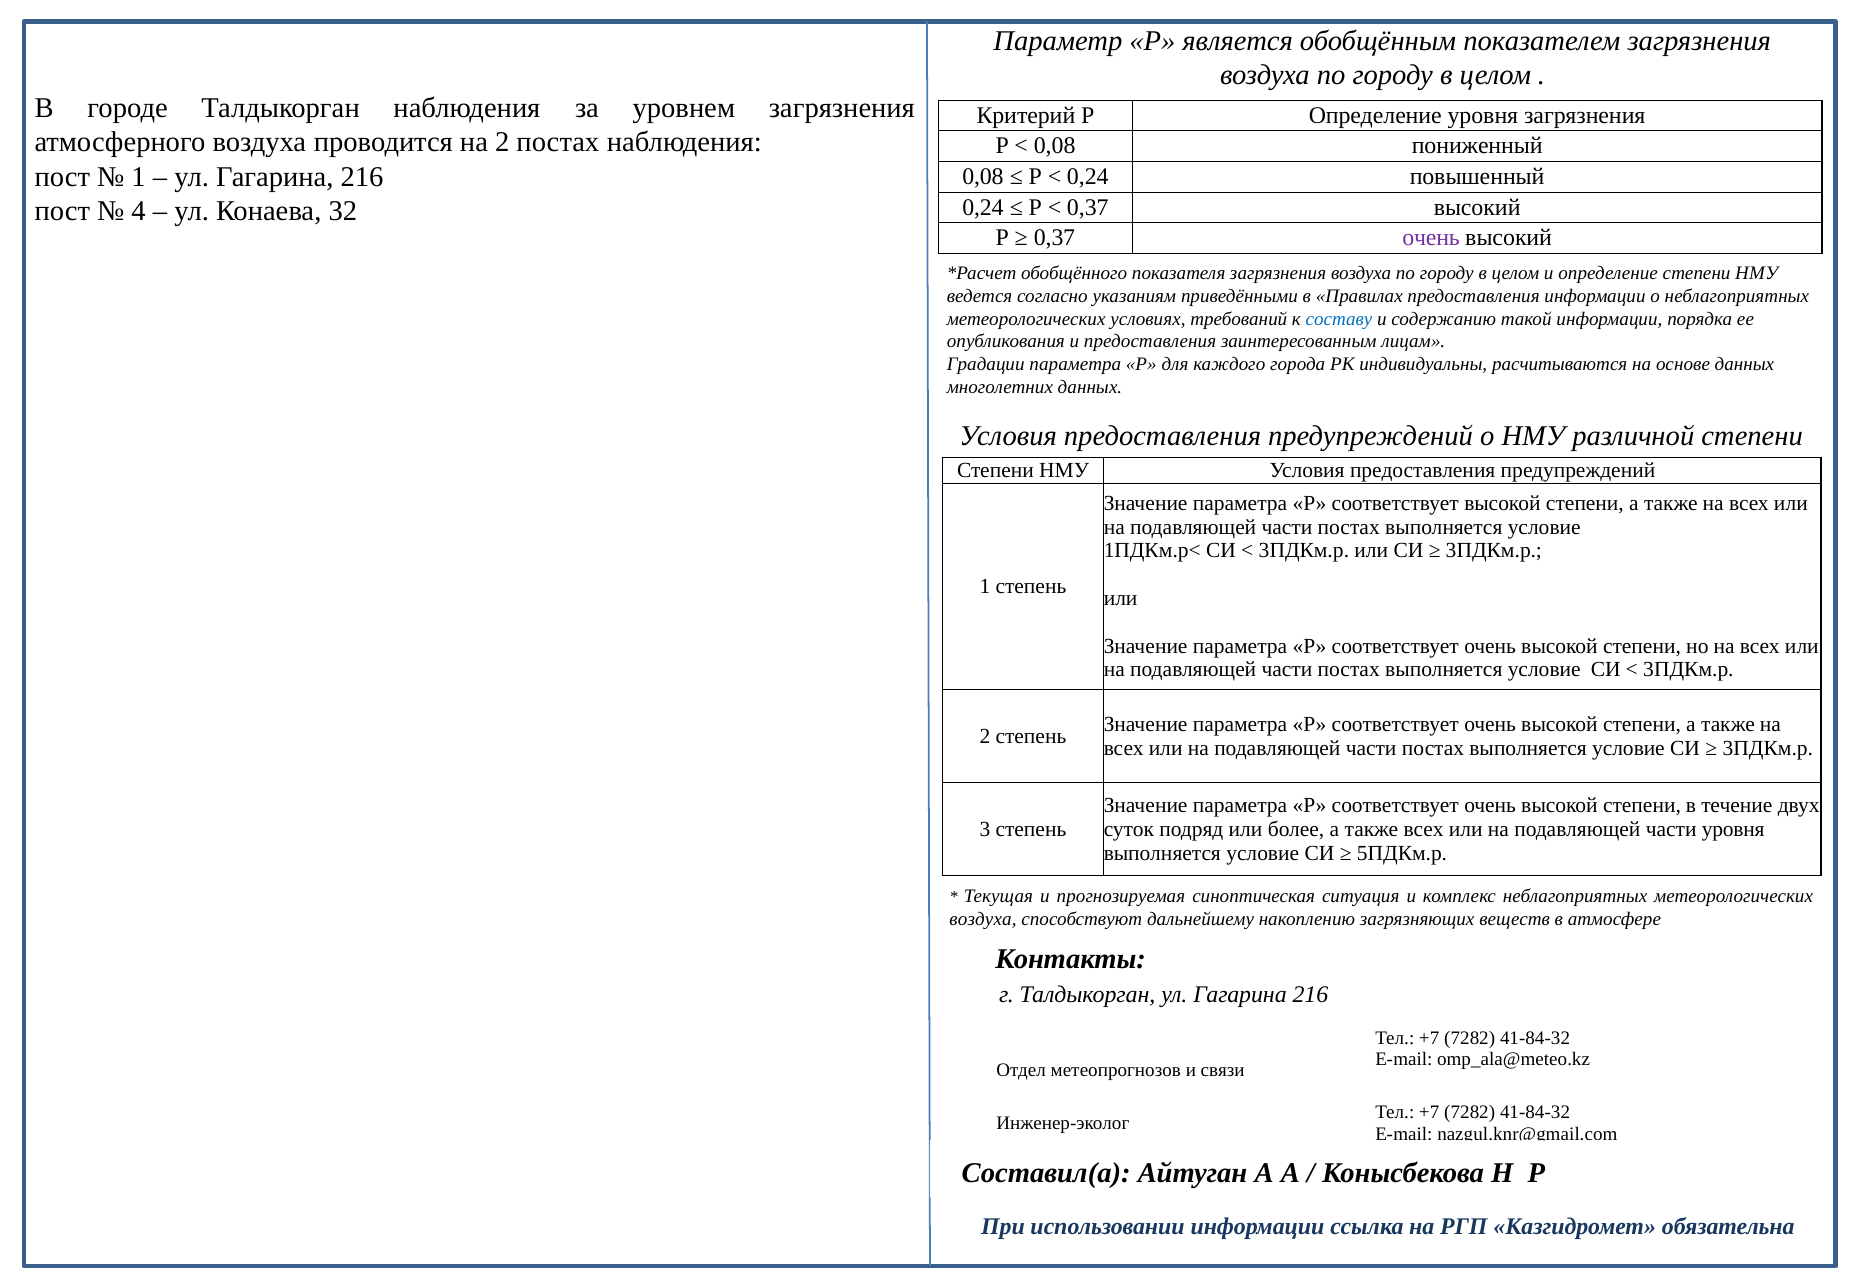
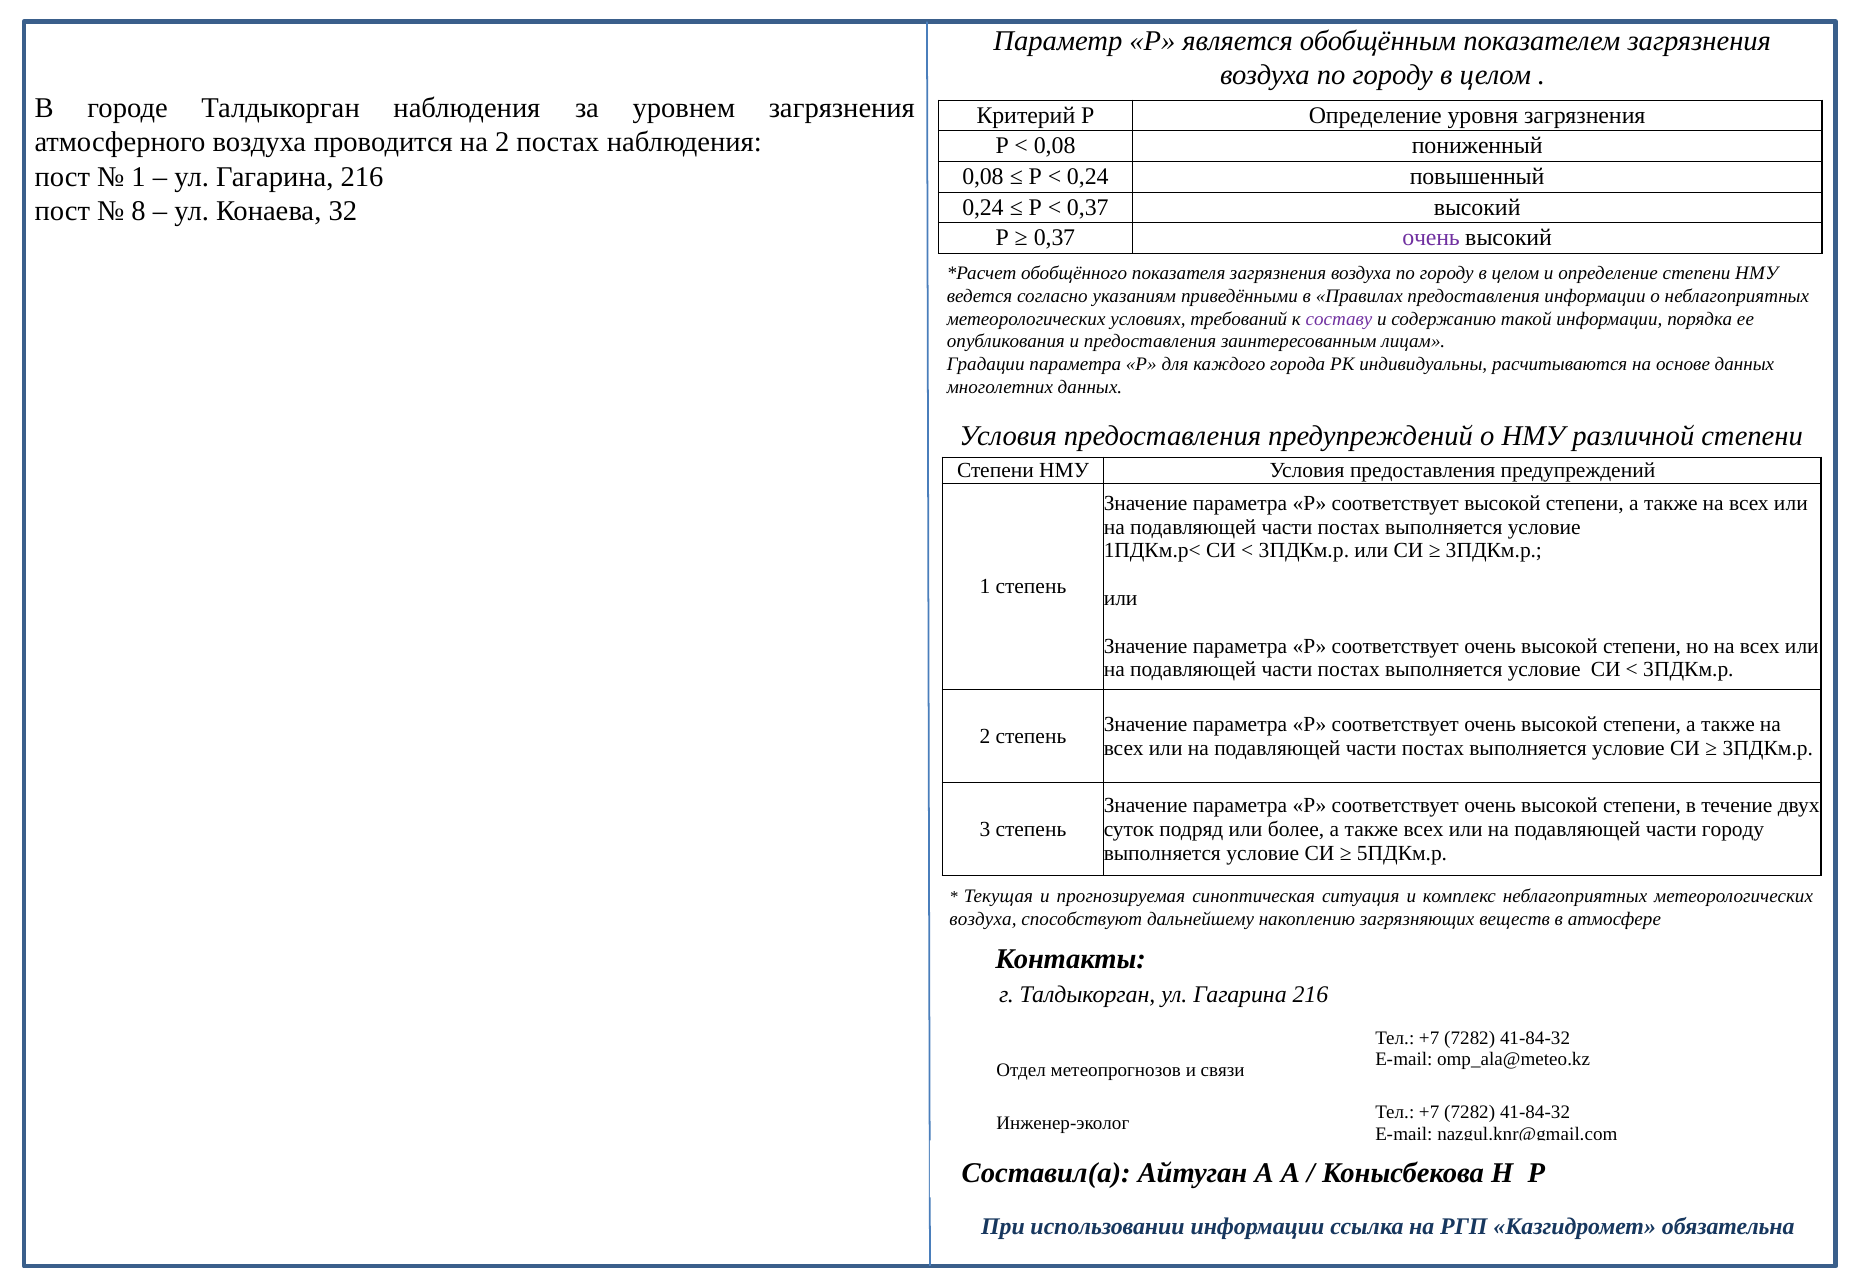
4: 4 -> 8
составу colour: blue -> purple
части уровня: уровня -> городу
